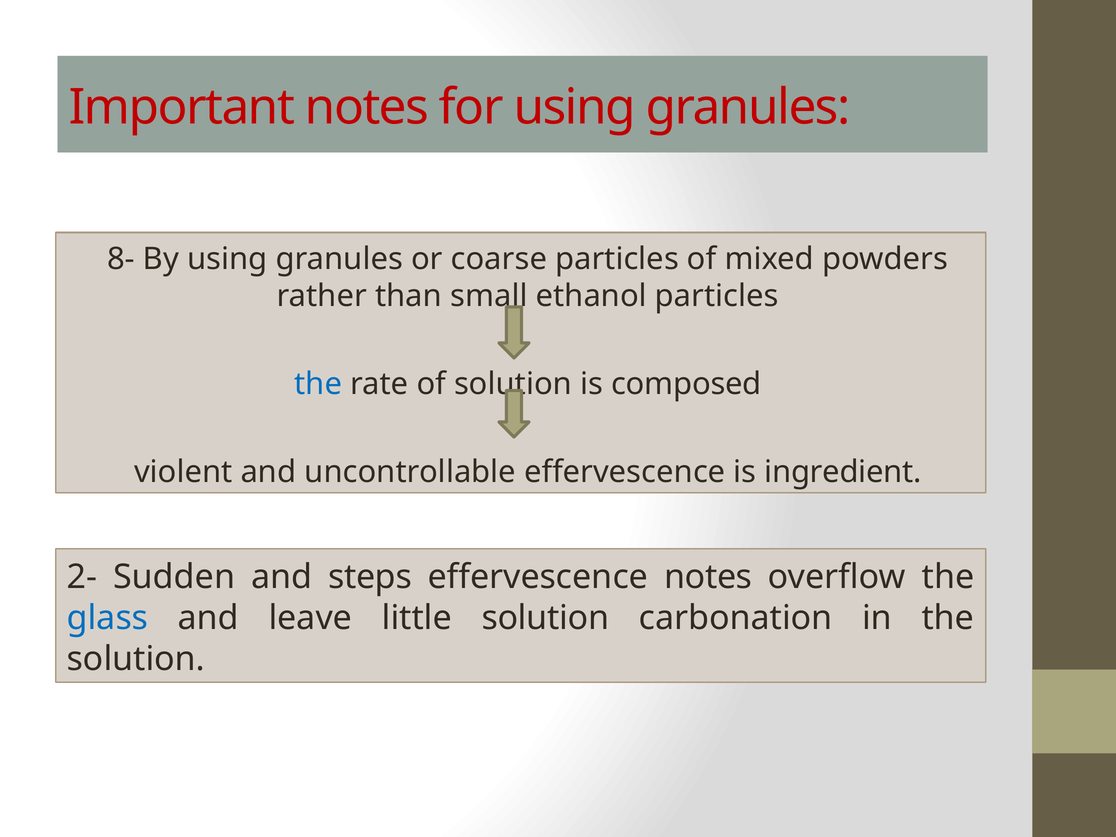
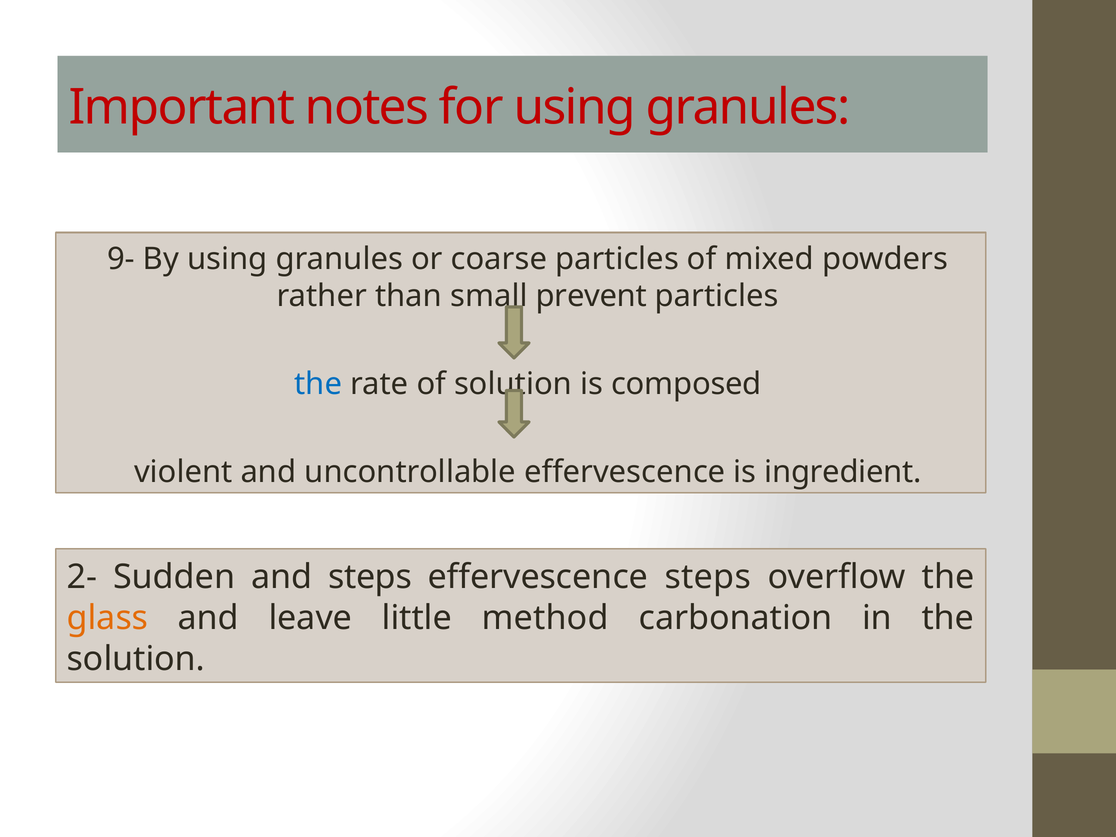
8-: 8- -> 9-
ethanol: ethanol -> prevent
effervescence notes: notes -> steps
glass colour: blue -> orange
little solution: solution -> method
